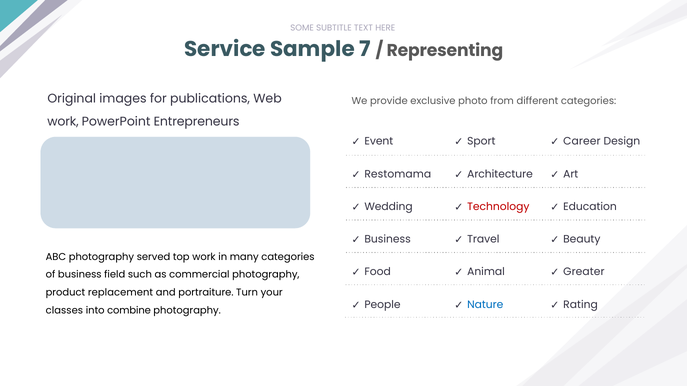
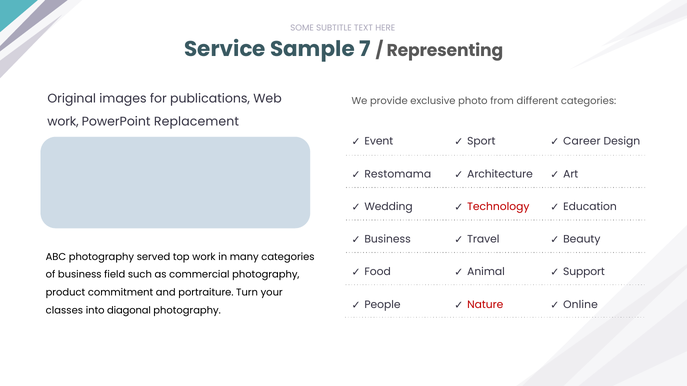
Entrepreneurs: Entrepreneurs -> Replacement
Greater: Greater -> Support
replacement: replacement -> commitment
Nature colour: blue -> red
Rating: Rating -> Online
combine: combine -> diagonal
